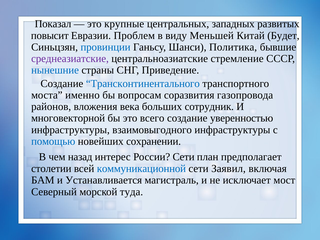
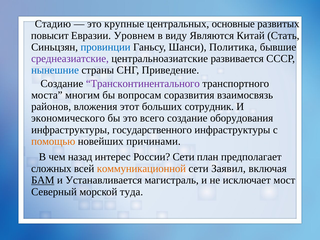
Показал: Показал -> Стадию
западных: западных -> основные
Проблем: Проблем -> Уровнем
Меньшей: Меньшей -> Являются
Будет: Будет -> Стать
стремление: стремление -> развивается
Трансконтинентального colour: blue -> purple
именно: именно -> многим
газопровода: газопровода -> взаимосвязь
века: века -> этот
многовекторной: многовекторной -> экономического
уверенностью: уверенностью -> оборудования
взаимовыгодного: взаимовыгодного -> государственного
помощью colour: blue -> orange
сохранении: сохранении -> причинами
столетии: столетии -> сложных
коммуникационной colour: blue -> orange
БАМ underline: none -> present
